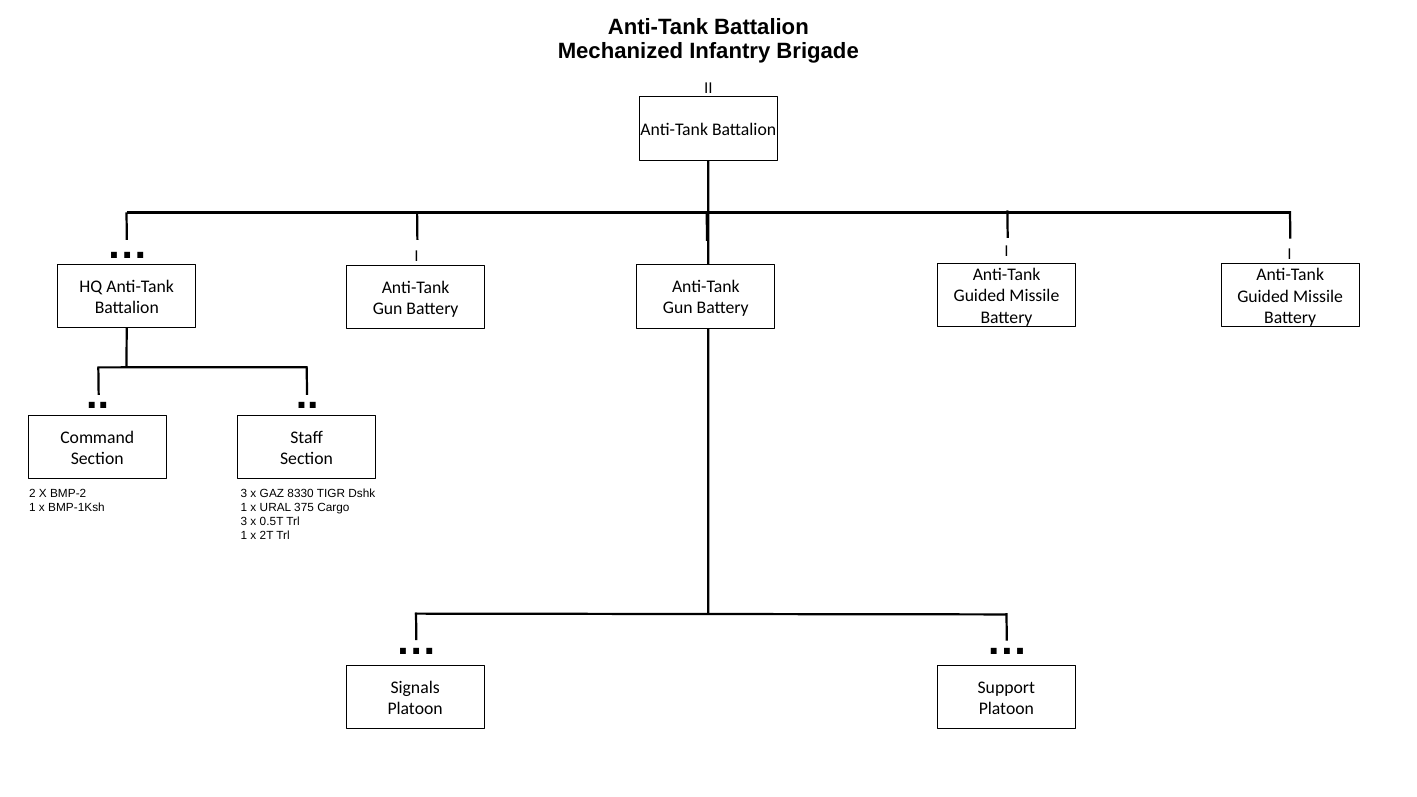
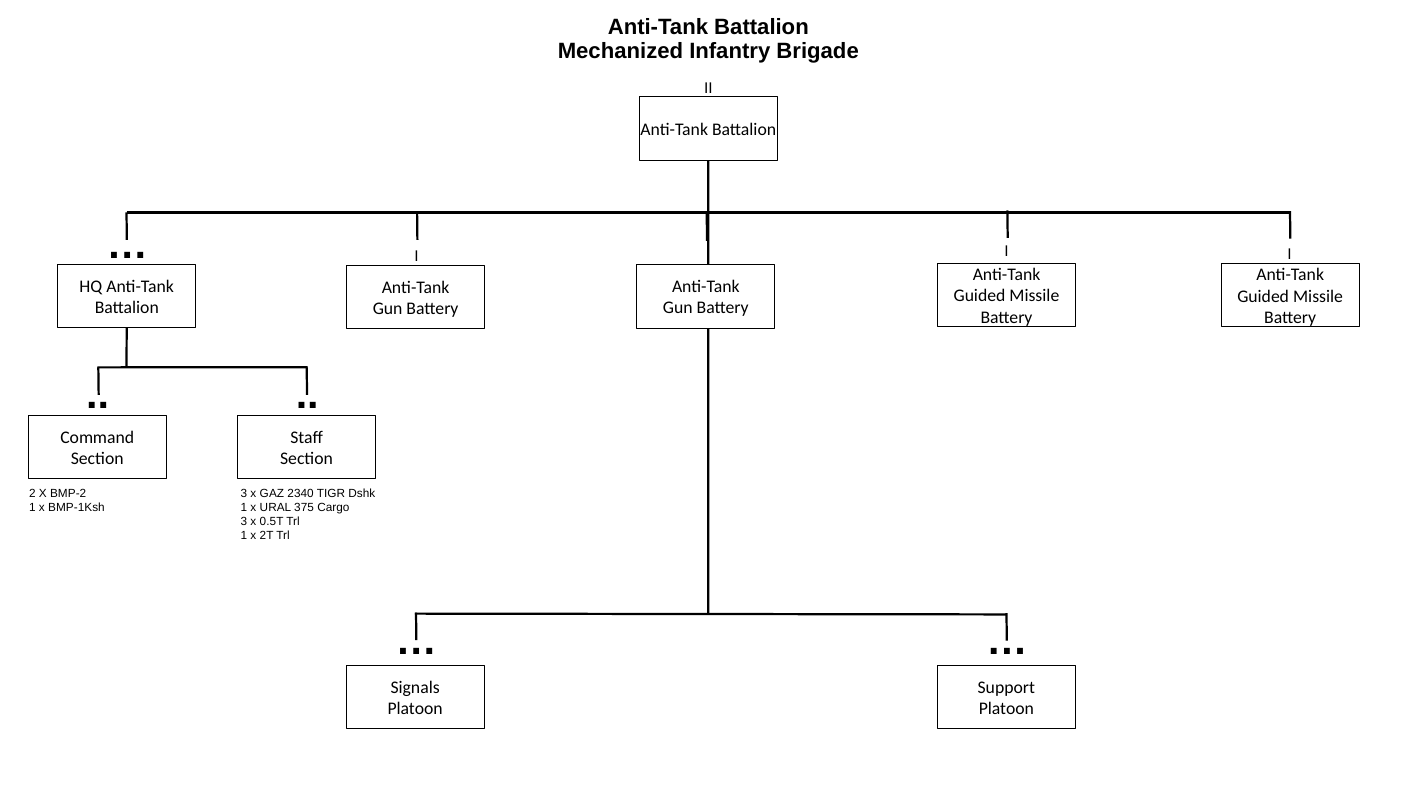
8330: 8330 -> 2340
